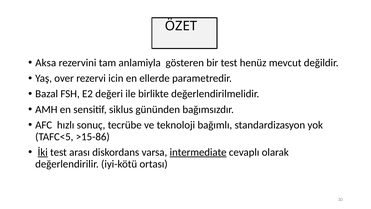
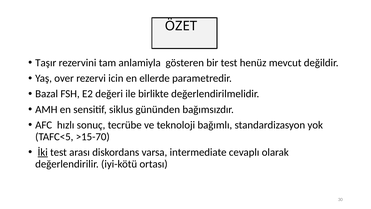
Aksa: Aksa -> Taşır
>15-86: >15-86 -> >15-70
intermediate underline: present -> none
